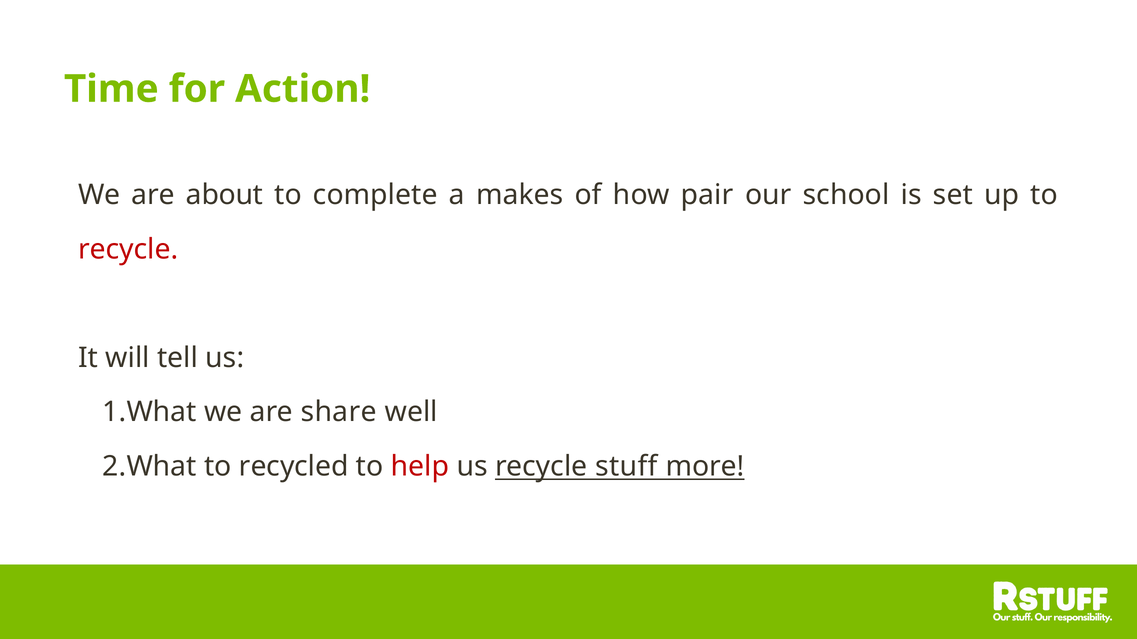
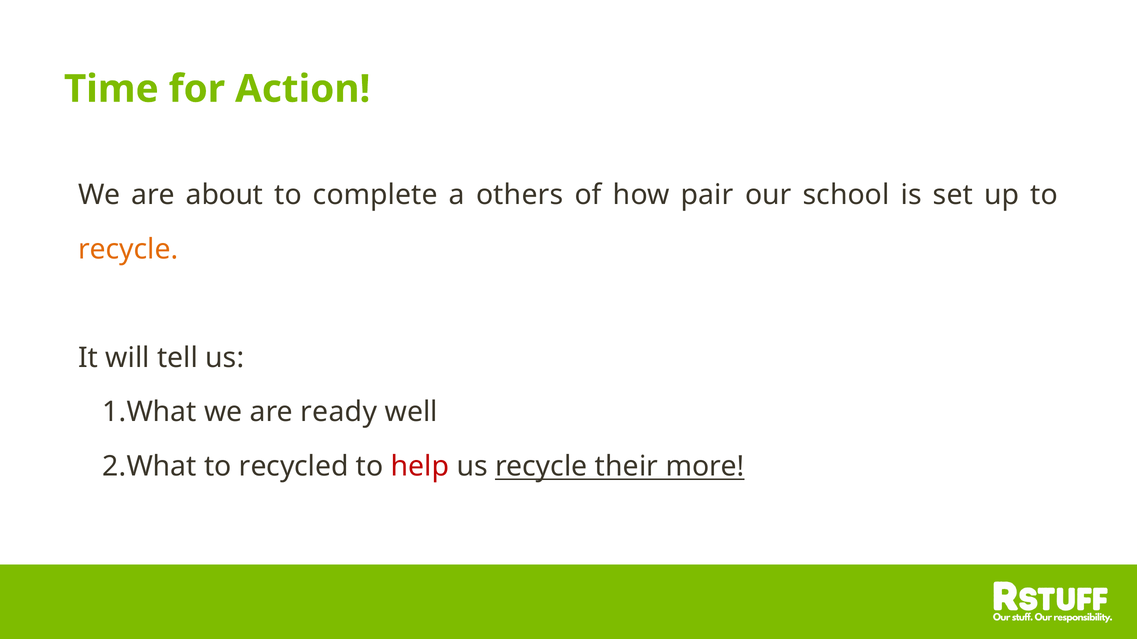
makes: makes -> others
recycle at (128, 250) colour: red -> orange
share: share -> ready
stuff: stuff -> their
